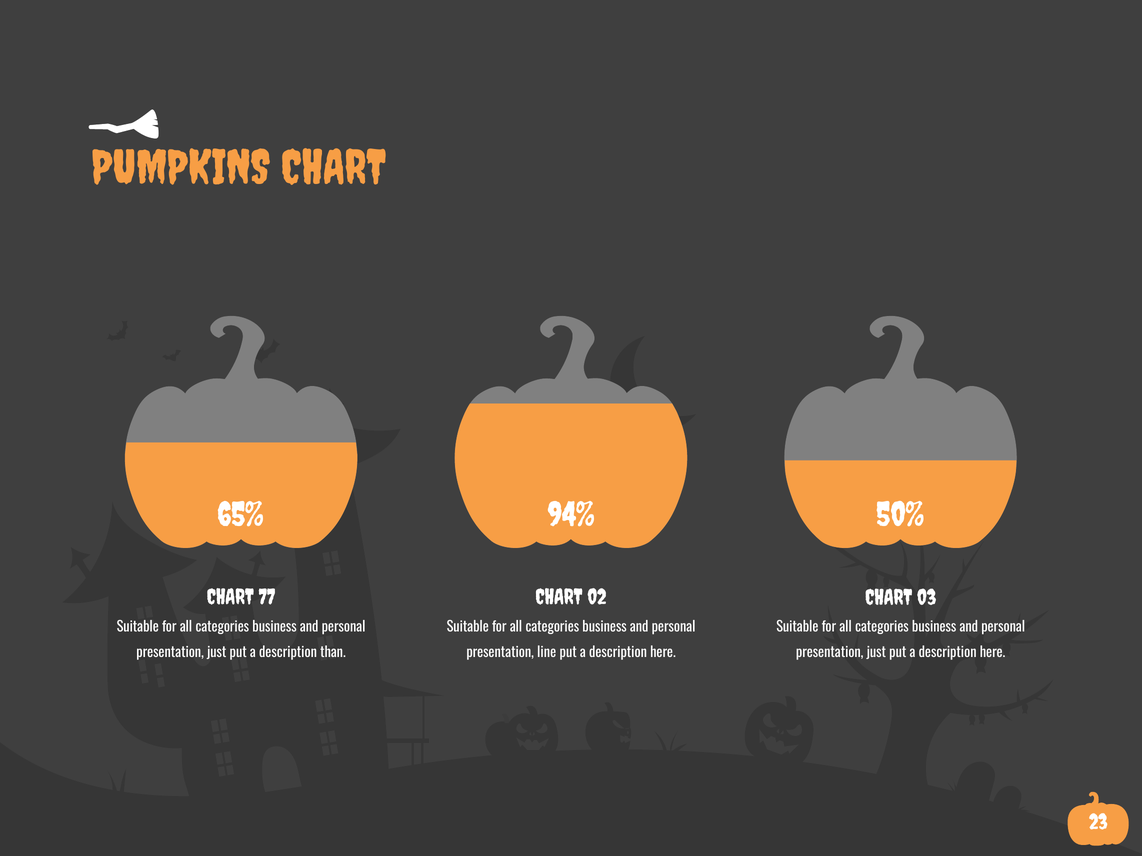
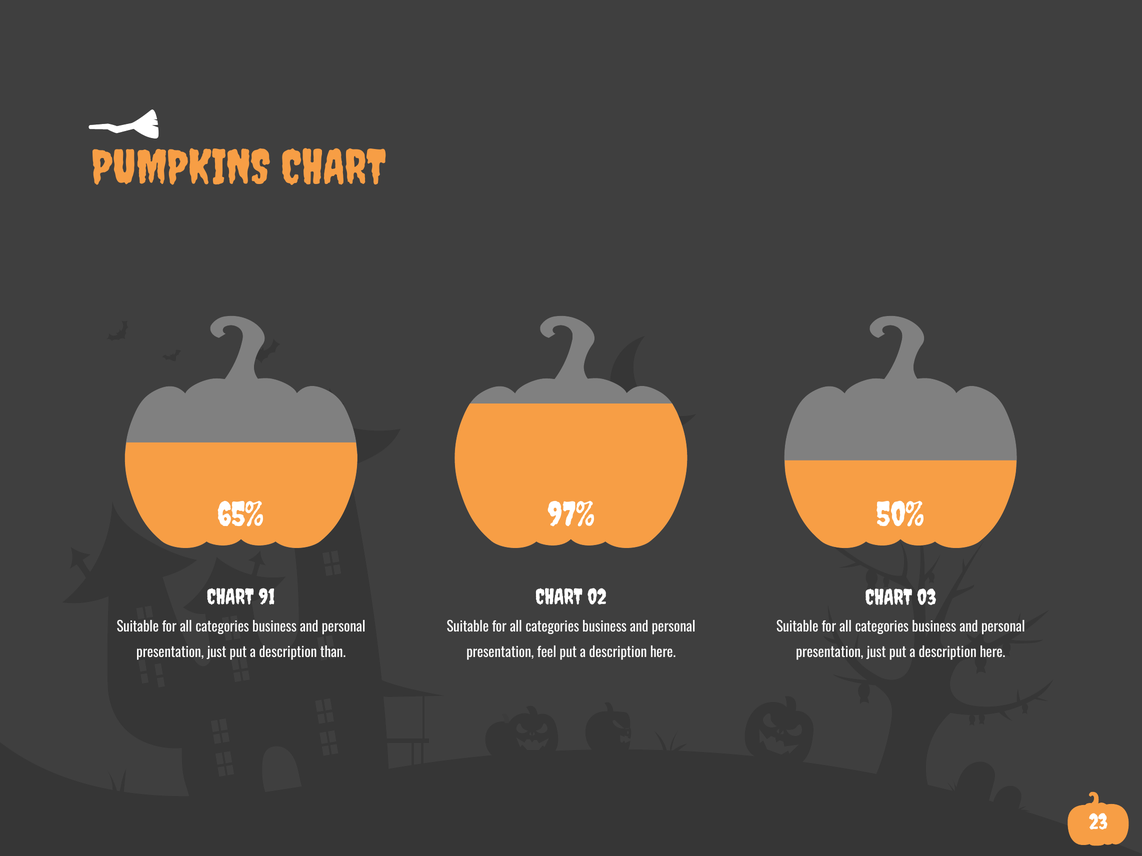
94%: 94% -> 97%
77: 77 -> 91
line: line -> feel
